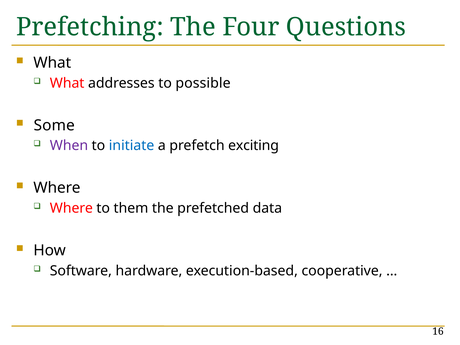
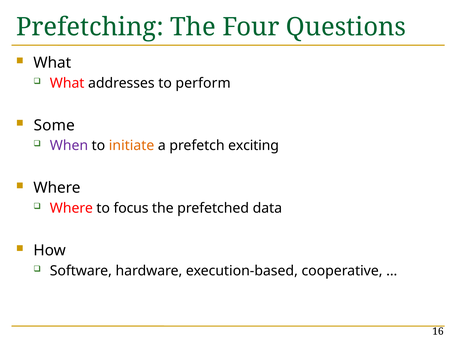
possible: possible -> perform
initiate colour: blue -> orange
them: them -> focus
